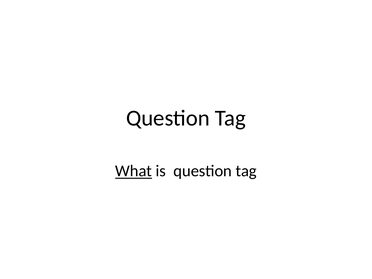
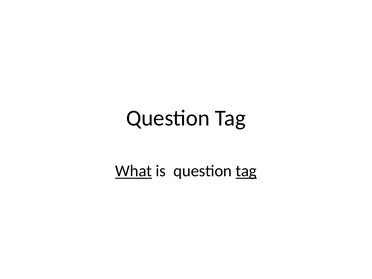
tag at (246, 171) underline: none -> present
